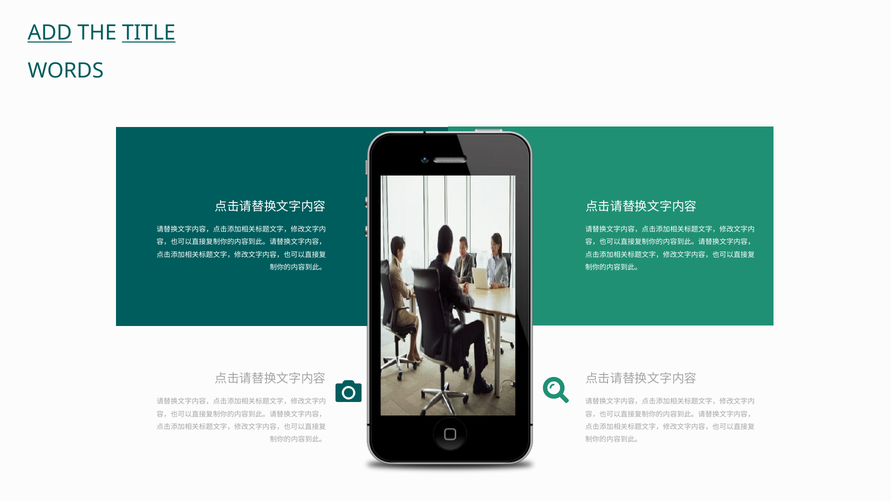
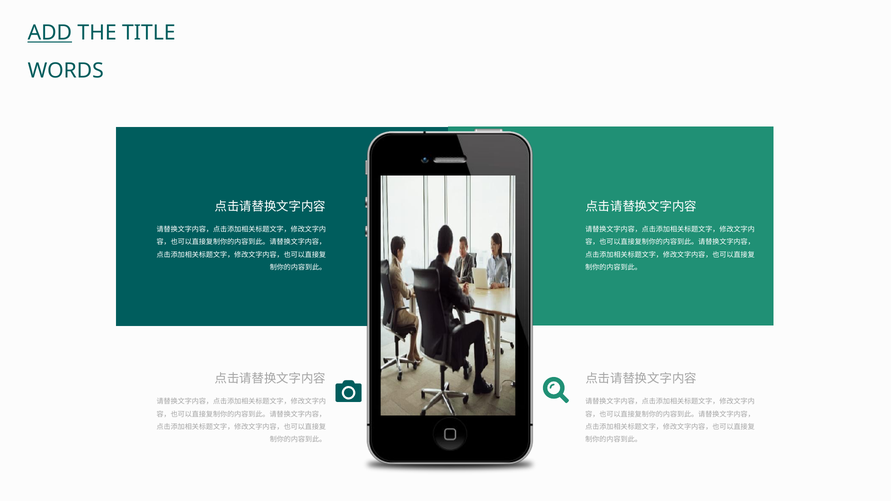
TITLE underline: present -> none
